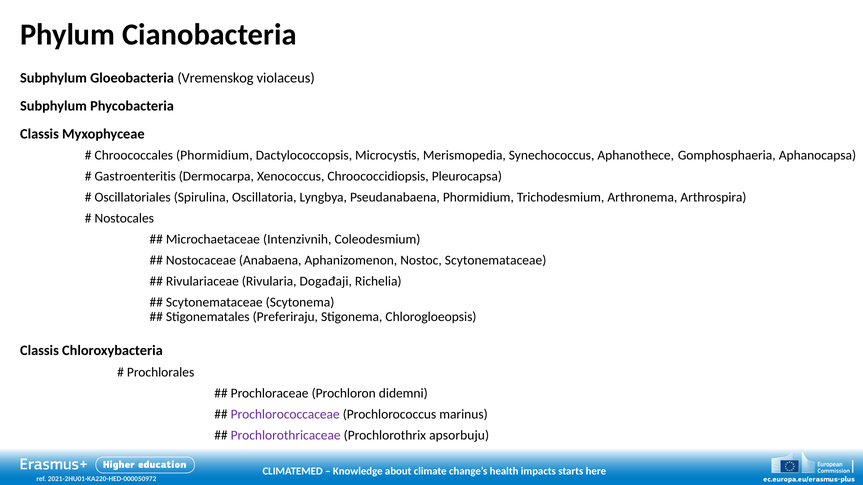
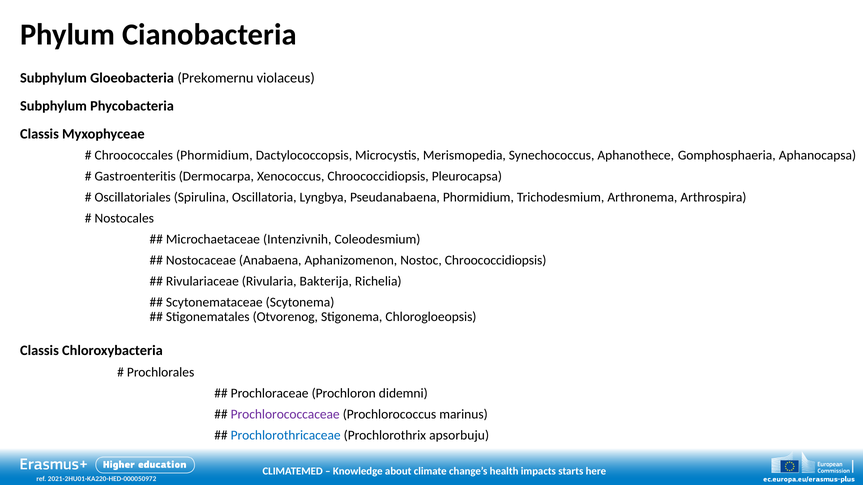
Vremenskog: Vremenskog -> Prekomernu
Nostoc Scytonemataceae: Scytonemataceae -> Chroococcidiopsis
Događaji: Događaji -> Bakterija
Preferiraju: Preferiraju -> Otvorenog
Prochlorothricaceae colour: purple -> blue
